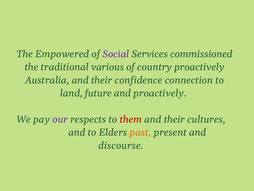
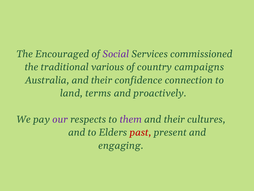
Empowered: Empowered -> Encouraged
country proactively: proactively -> campaigns
future: future -> terms
them colour: red -> purple
past colour: orange -> red
discourse: discourse -> engaging
